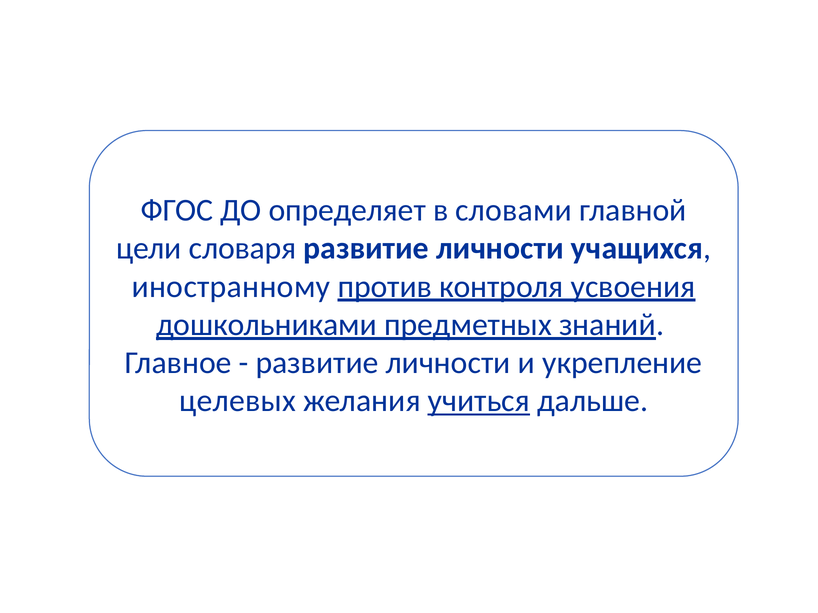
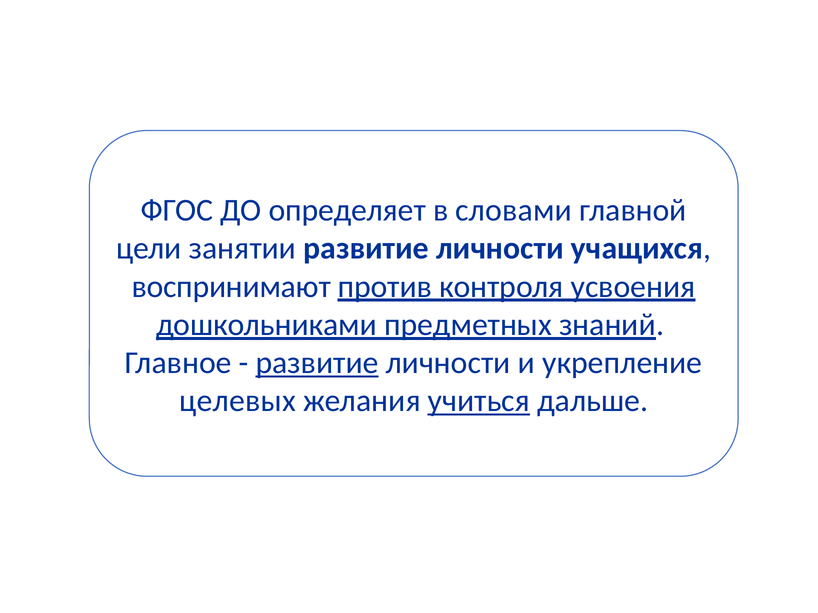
словаря: словаря -> занятии
иностранному: иностранному -> воспринимают
развитие at (317, 363) underline: none -> present
